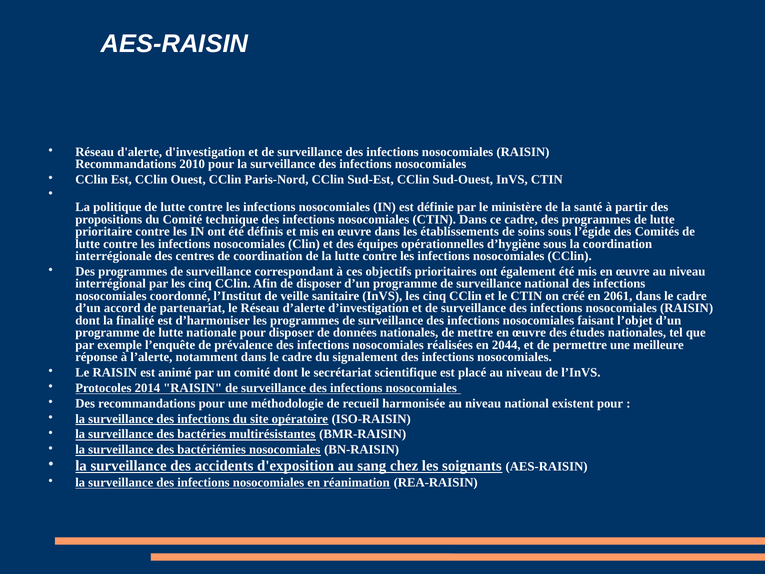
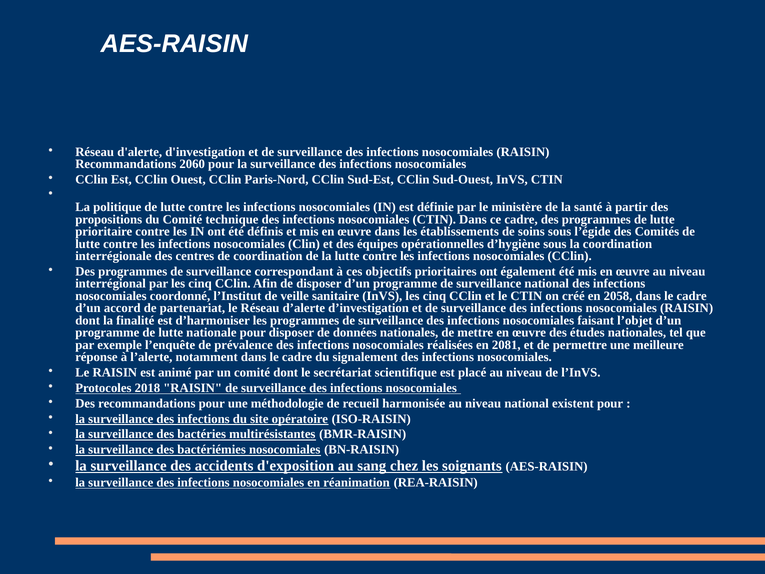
2010: 2010 -> 2060
2061: 2061 -> 2058
2044: 2044 -> 2081
2014: 2014 -> 2018
